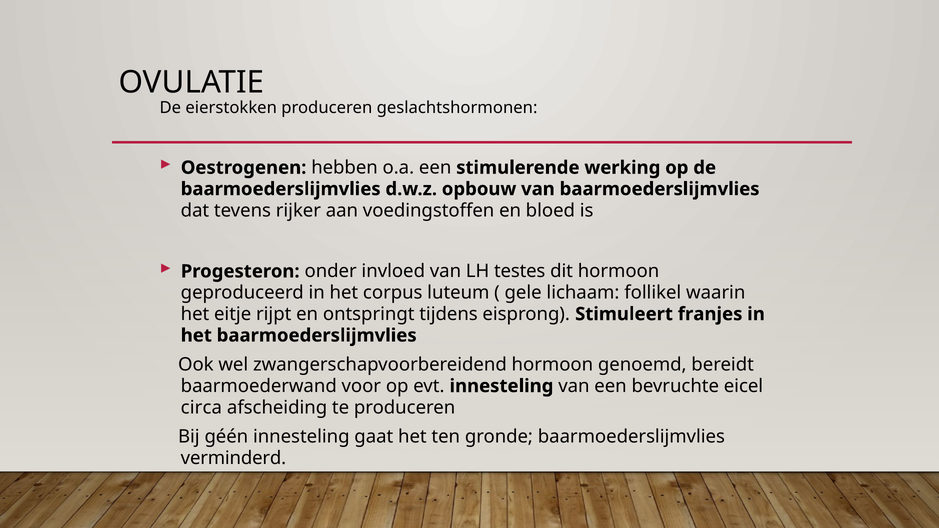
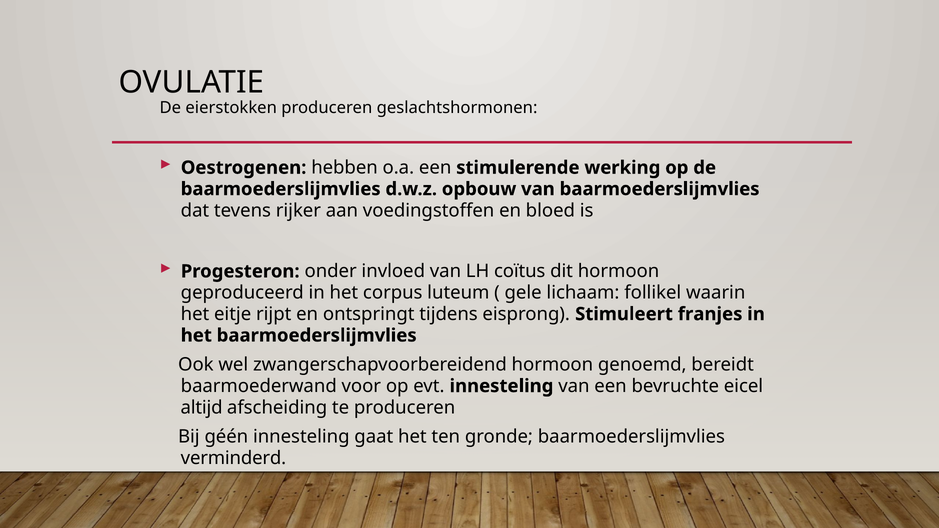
testes: testes -> coïtus
circa: circa -> altijd
